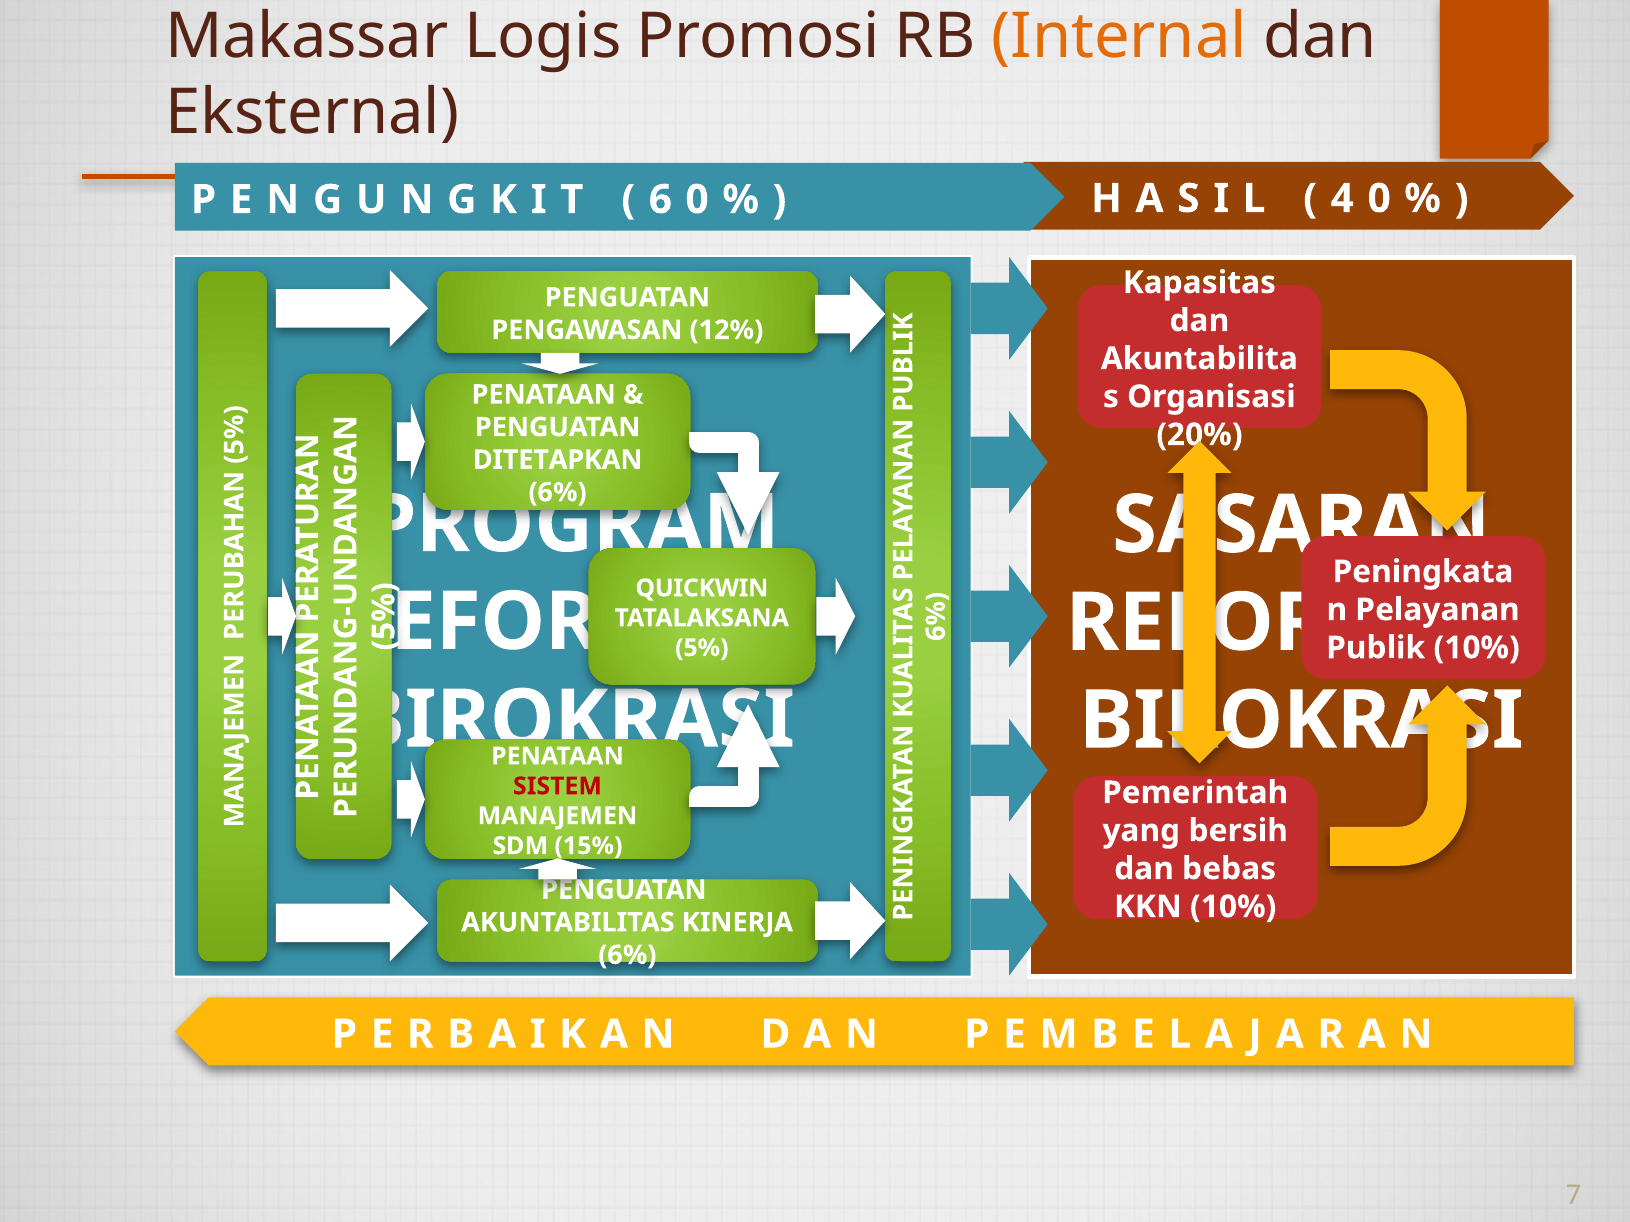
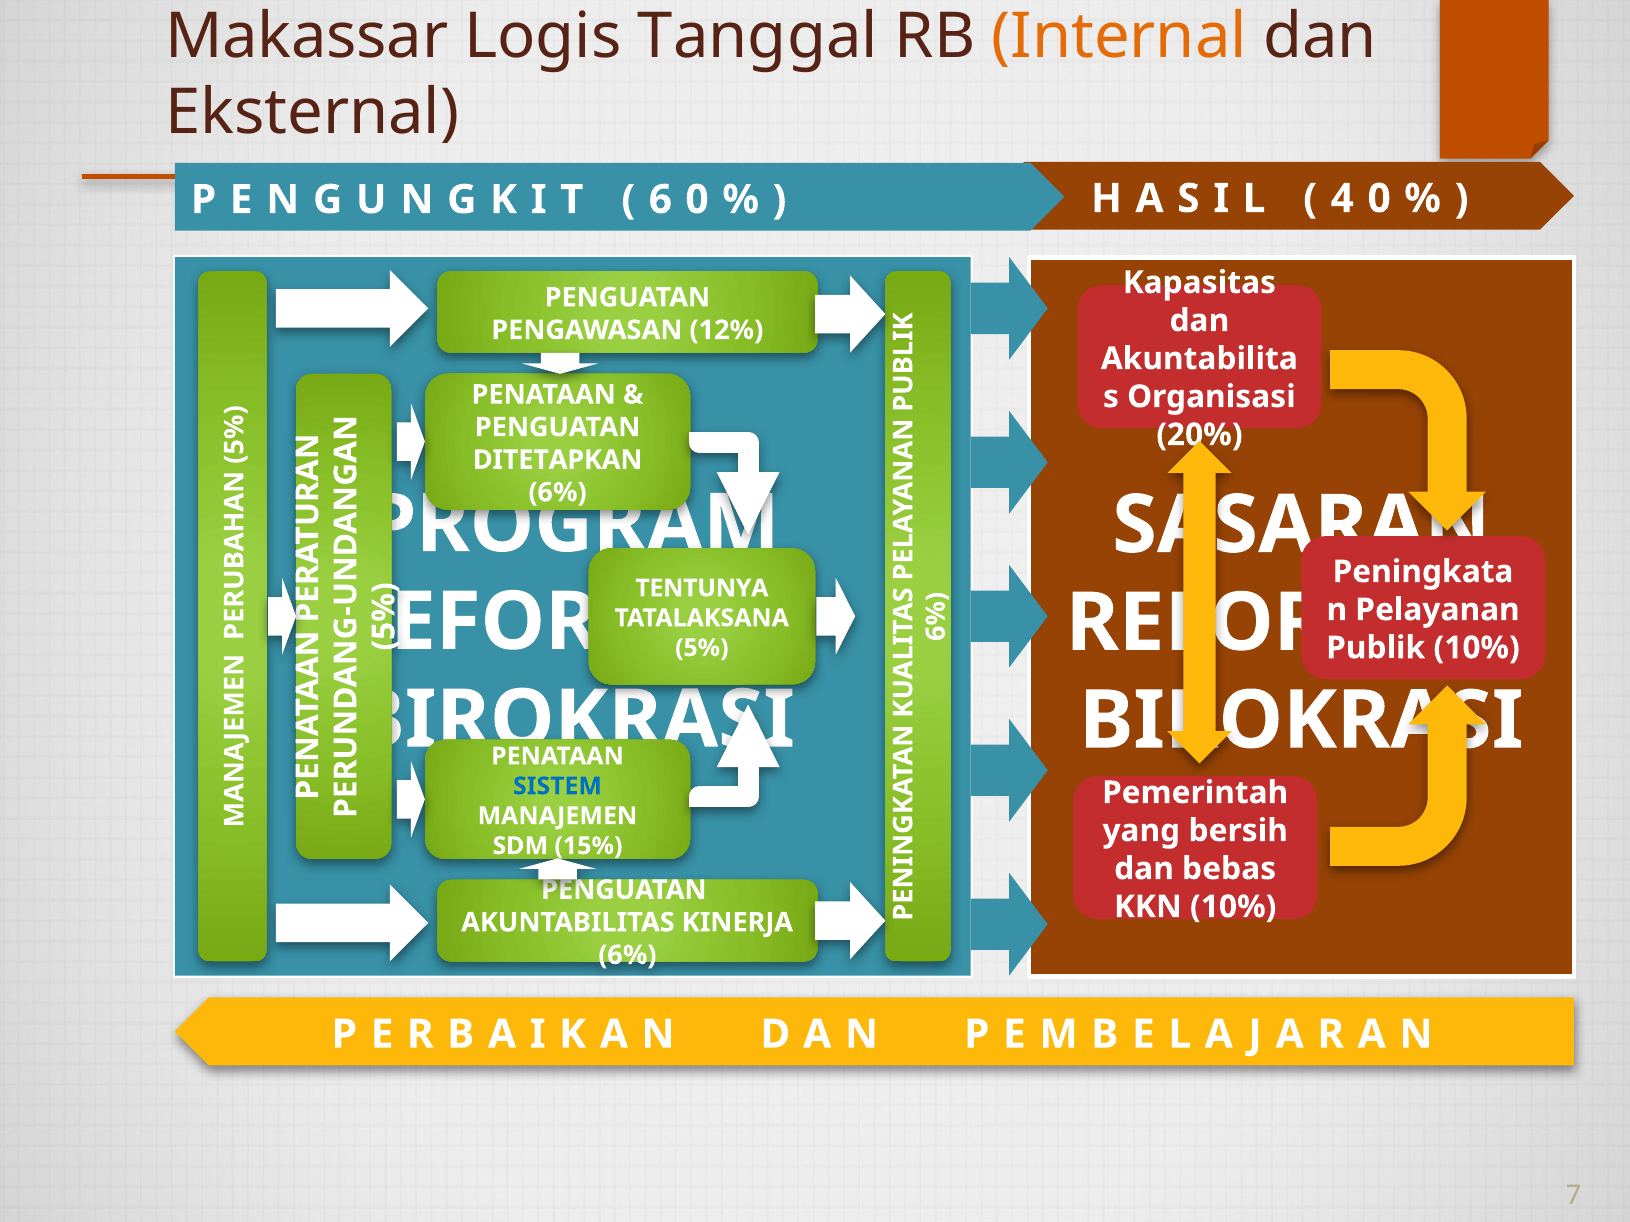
Promosi: Promosi -> Tanggal
QUICKWIN: QUICKWIN -> TENTUNYA
SISTEM colour: red -> blue
